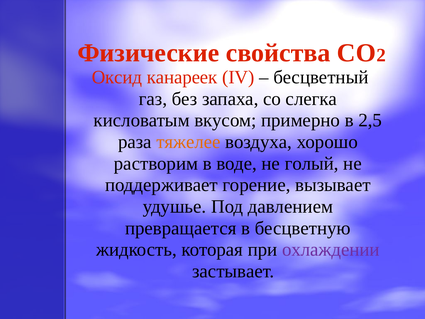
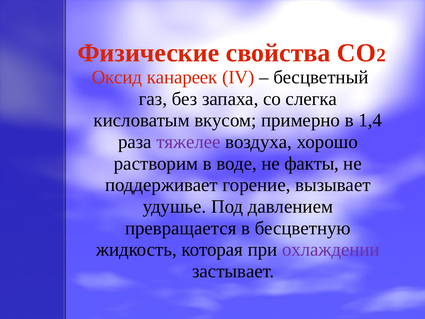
2,5: 2,5 -> 1,4
тяжелее colour: orange -> purple
голый: голый -> факты
